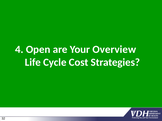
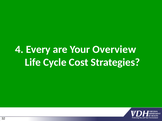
Open: Open -> Every
